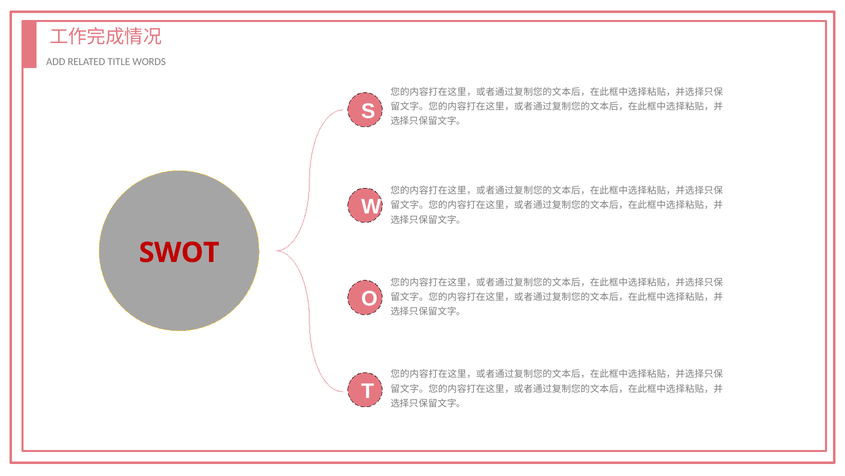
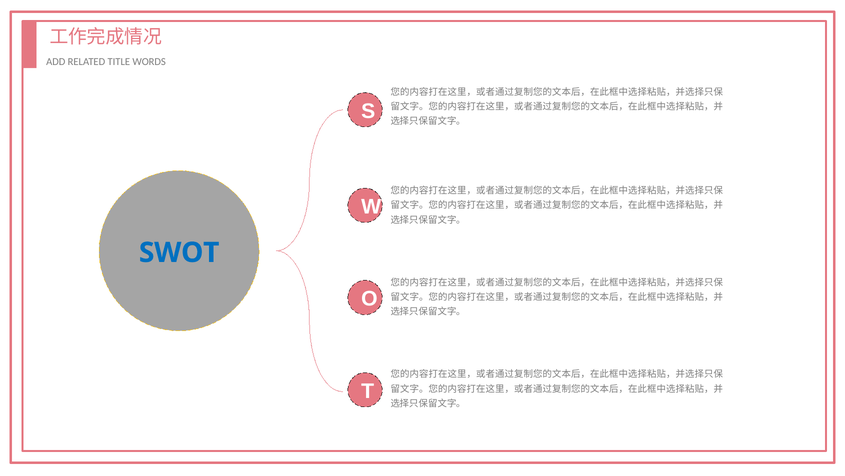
SWOT colour: red -> blue
